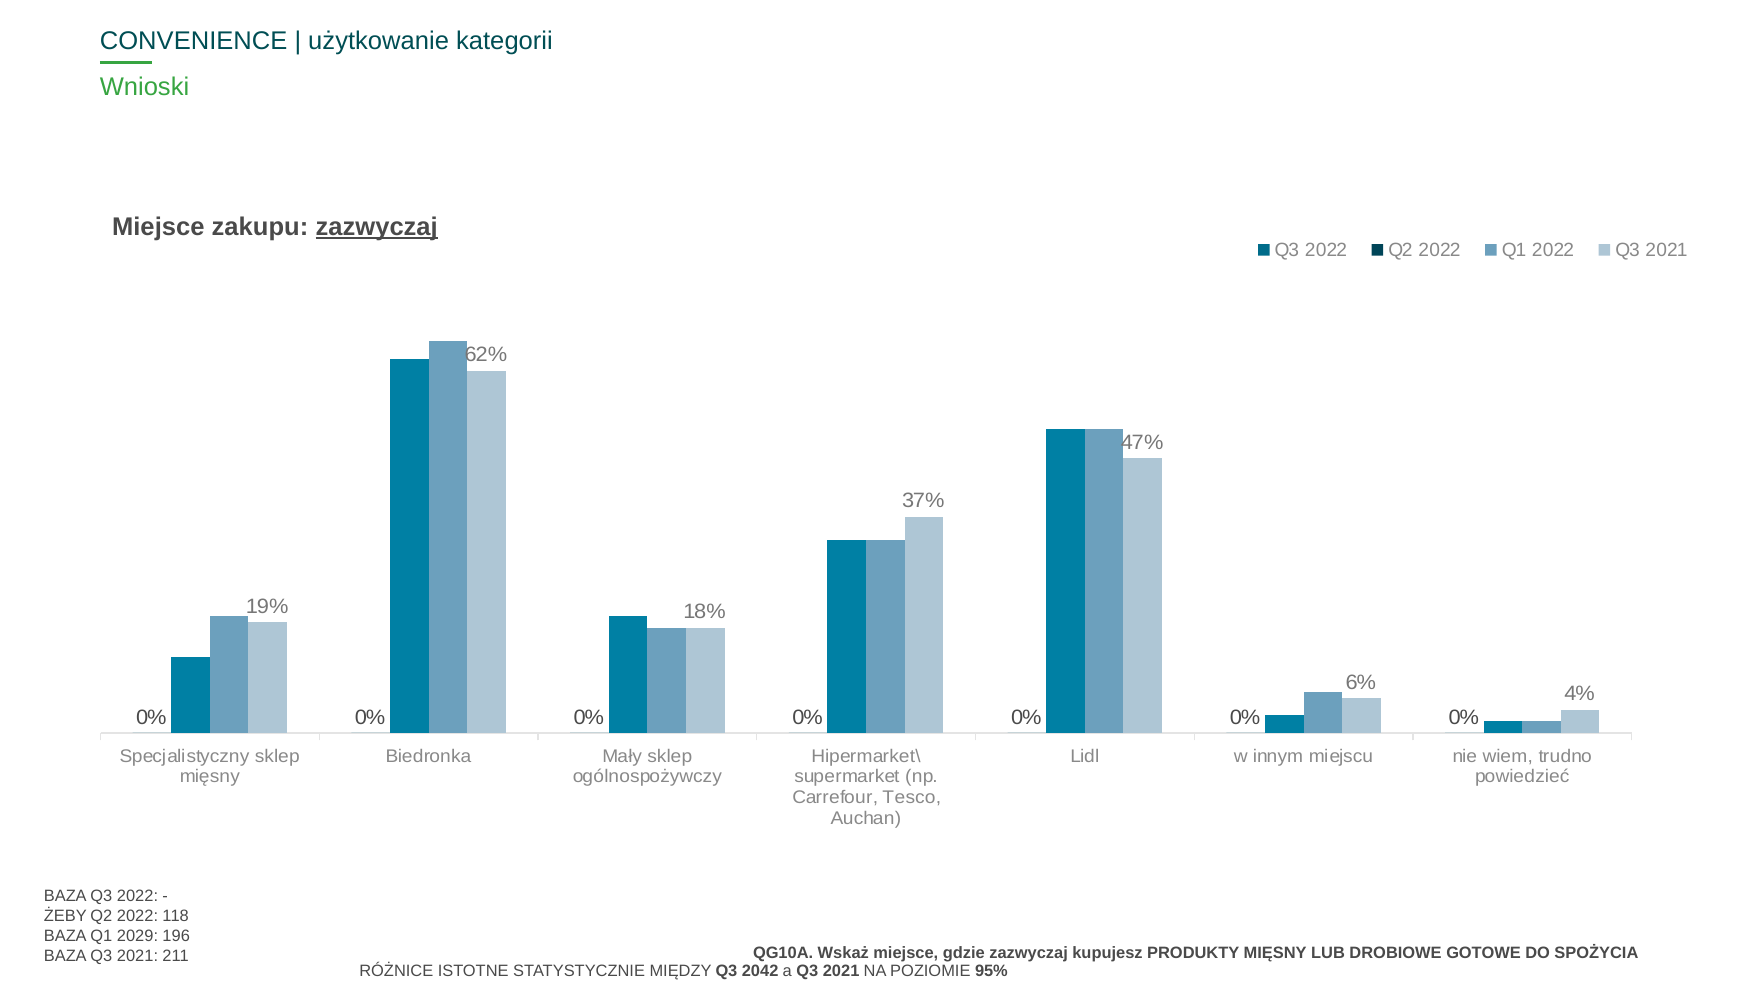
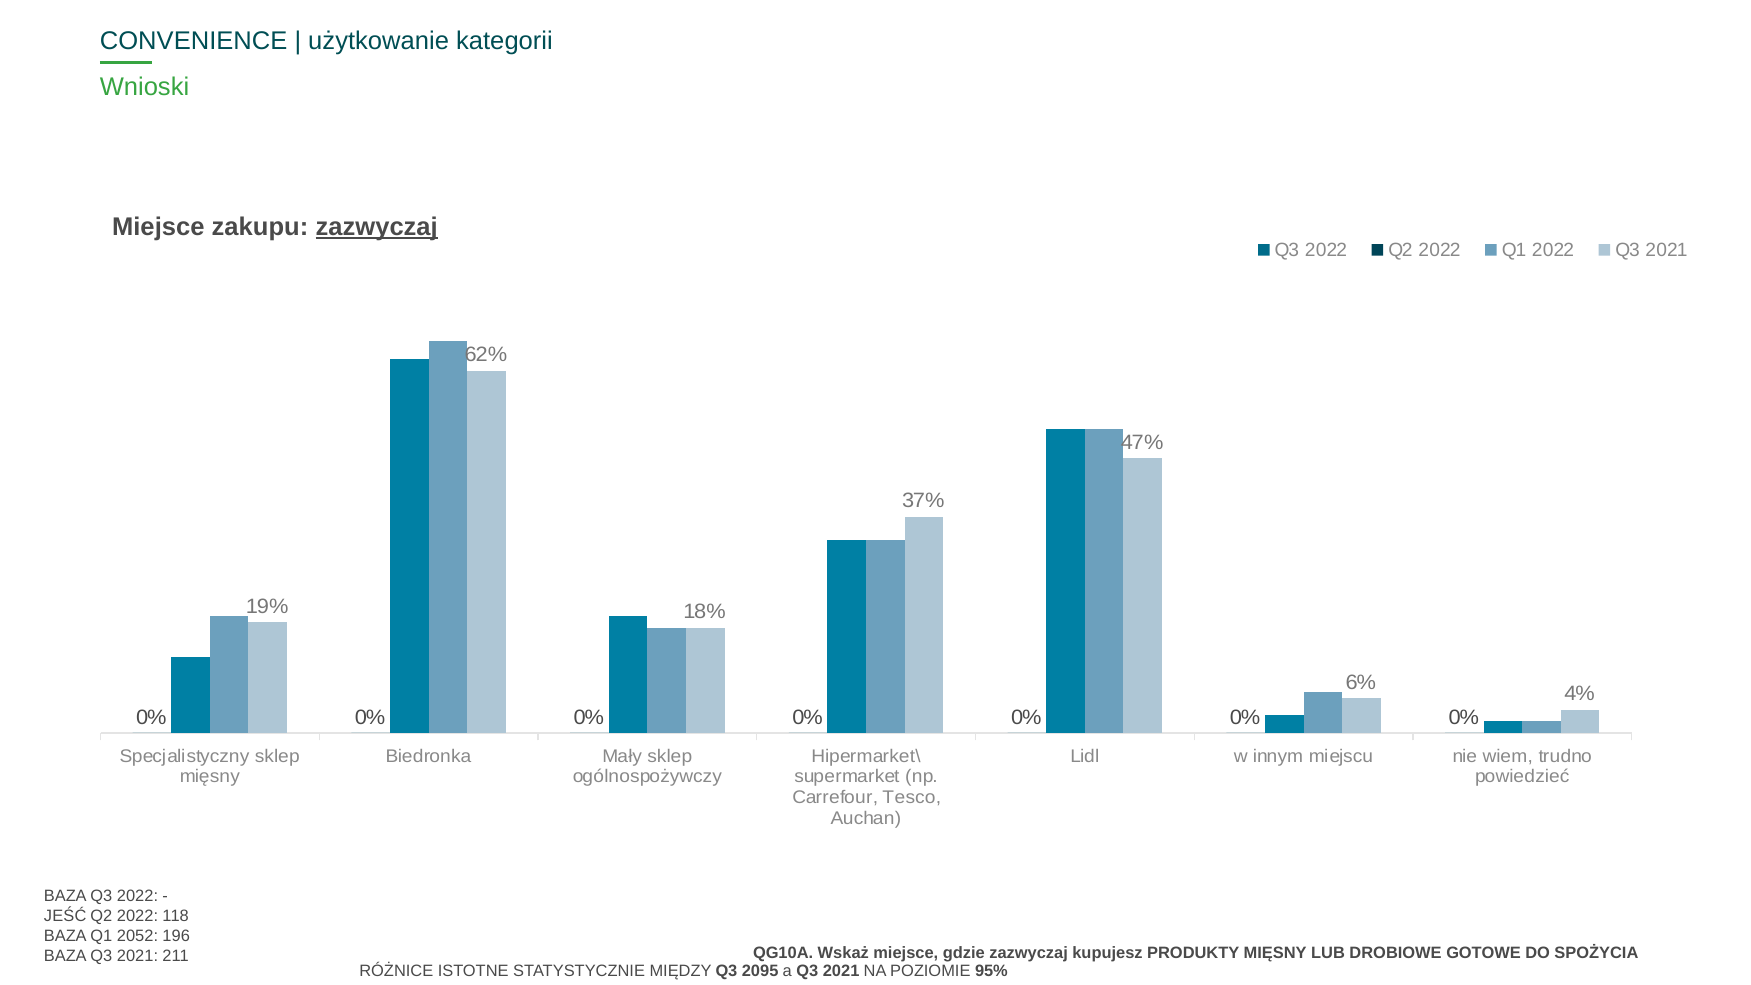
ŻEBY: ŻEBY -> JEŚĆ
2029: 2029 -> 2052
2042: 2042 -> 2095
